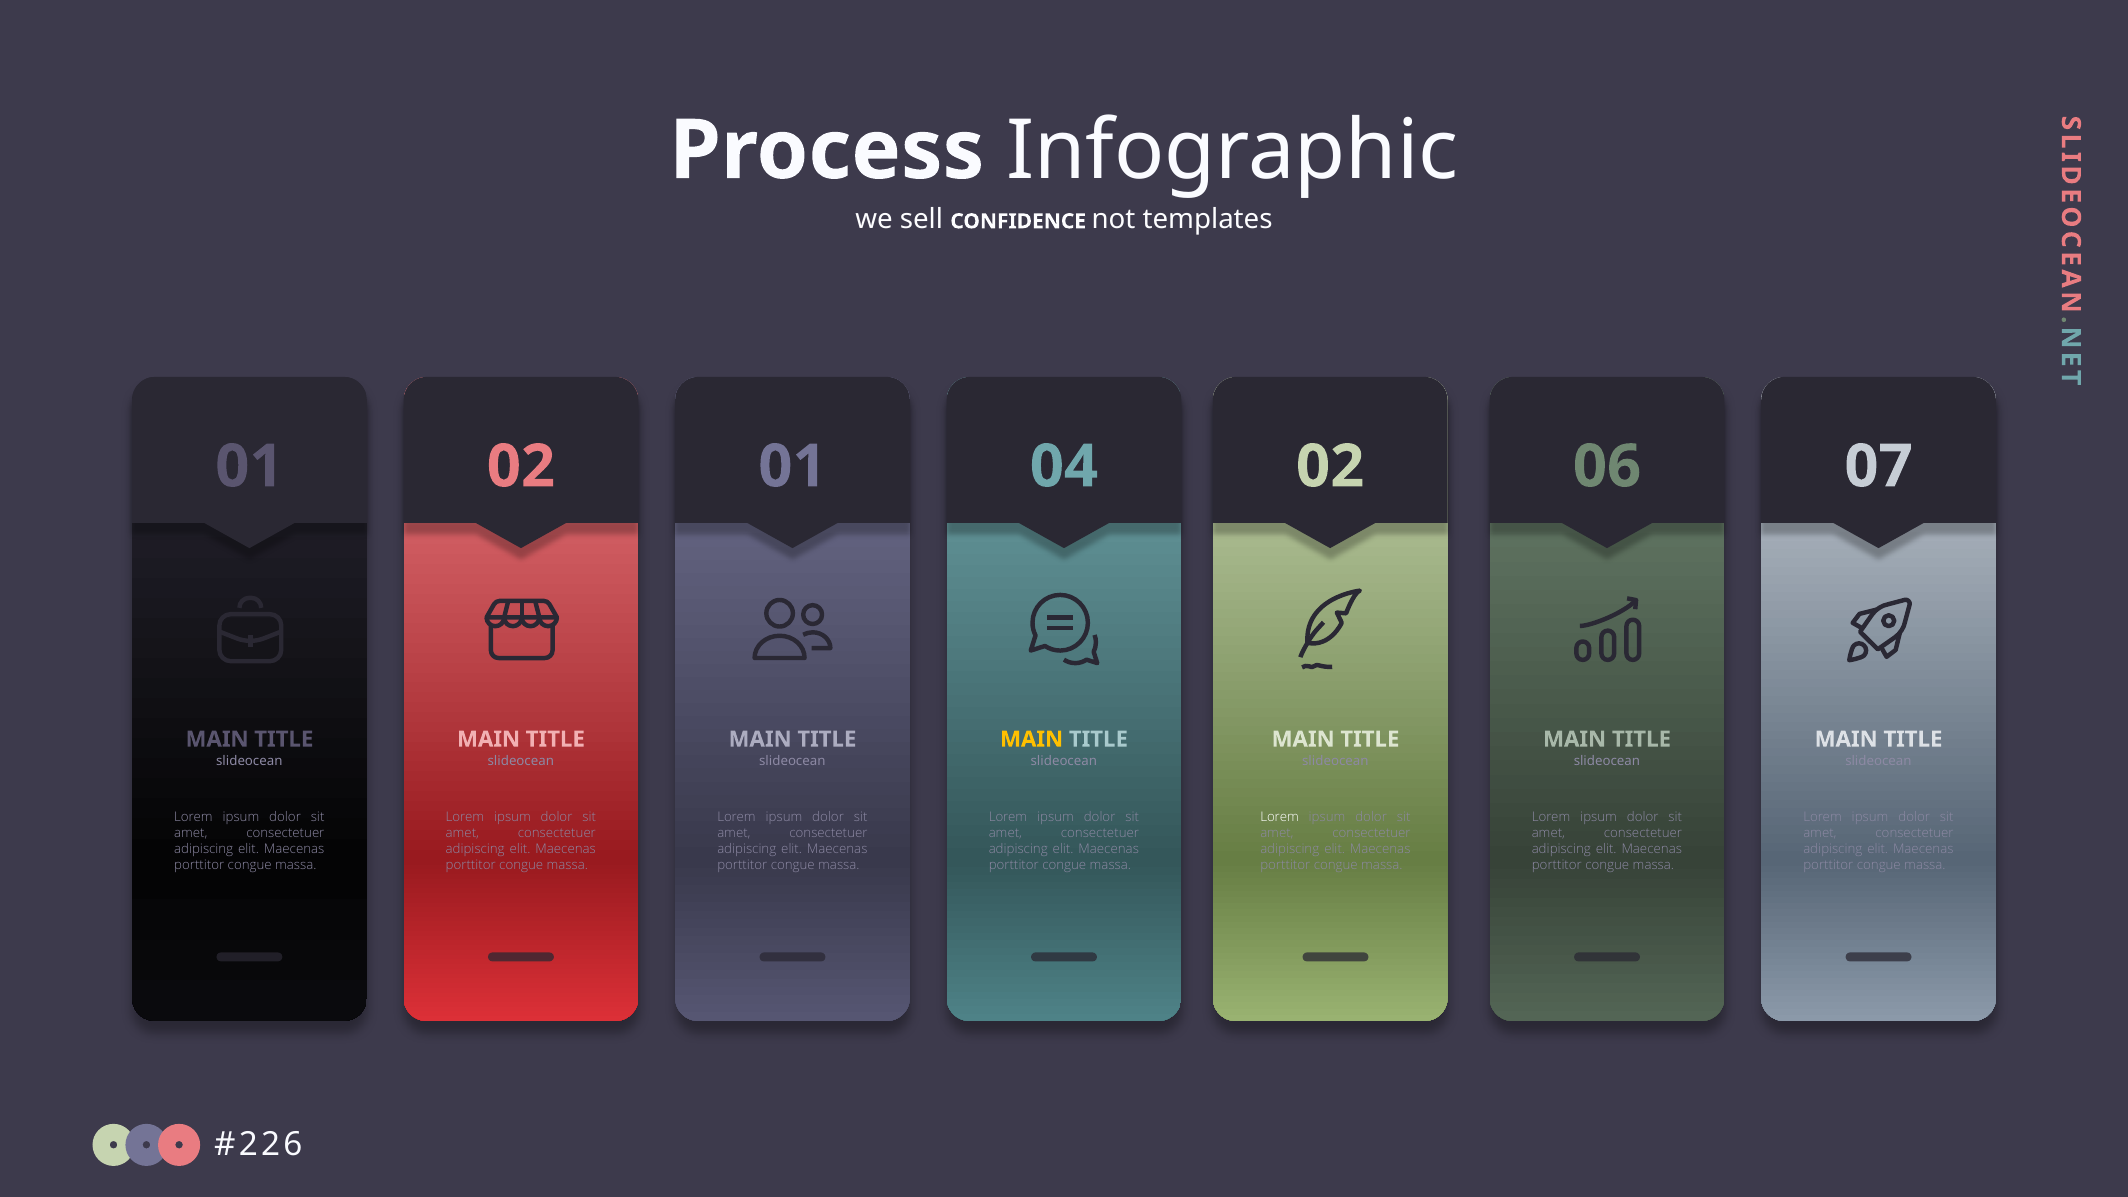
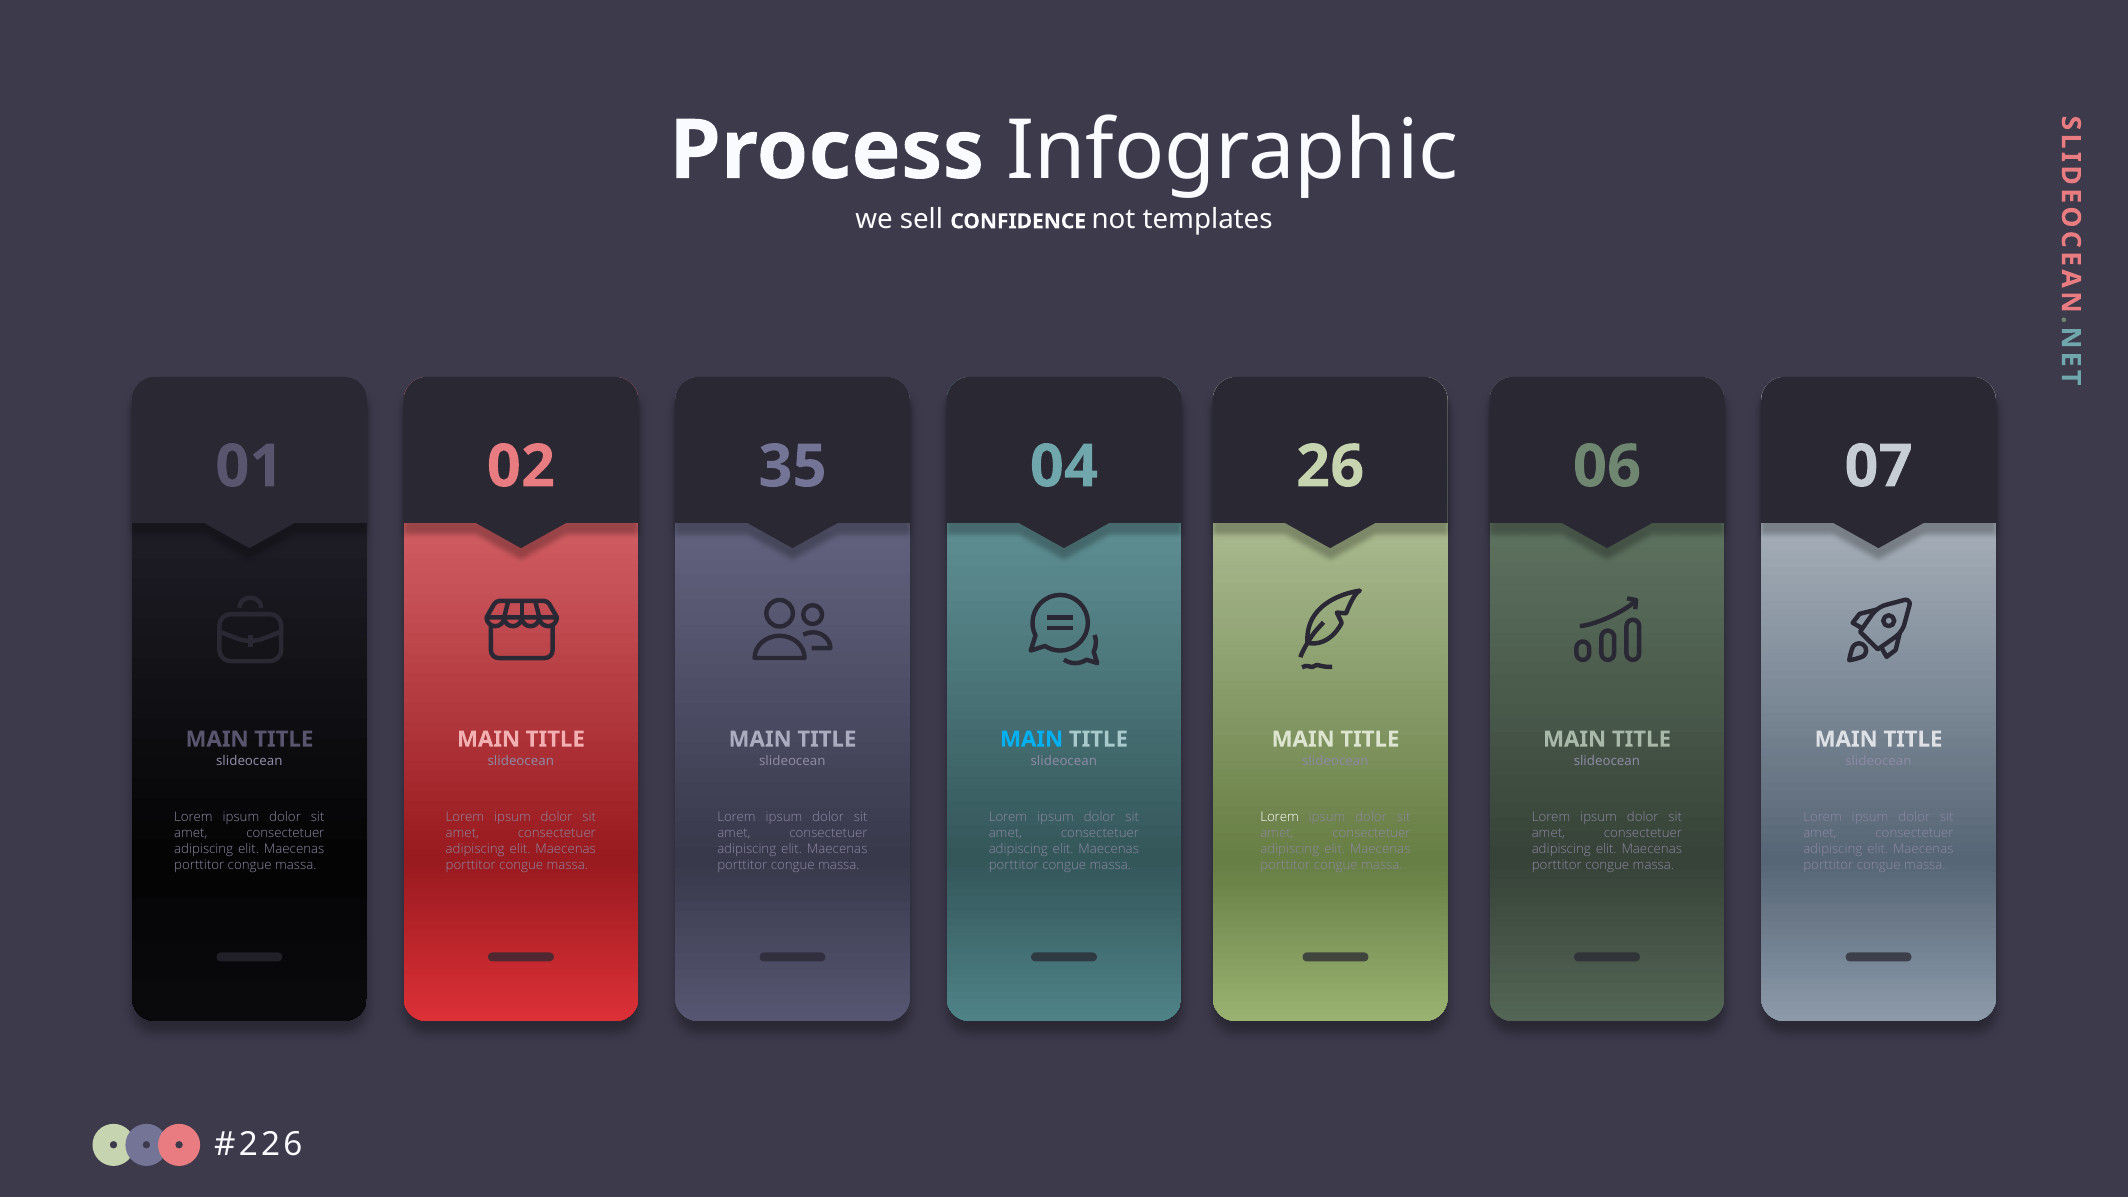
02 01: 01 -> 35
04 02: 02 -> 26
MAIN at (1032, 739) colour: yellow -> light blue
